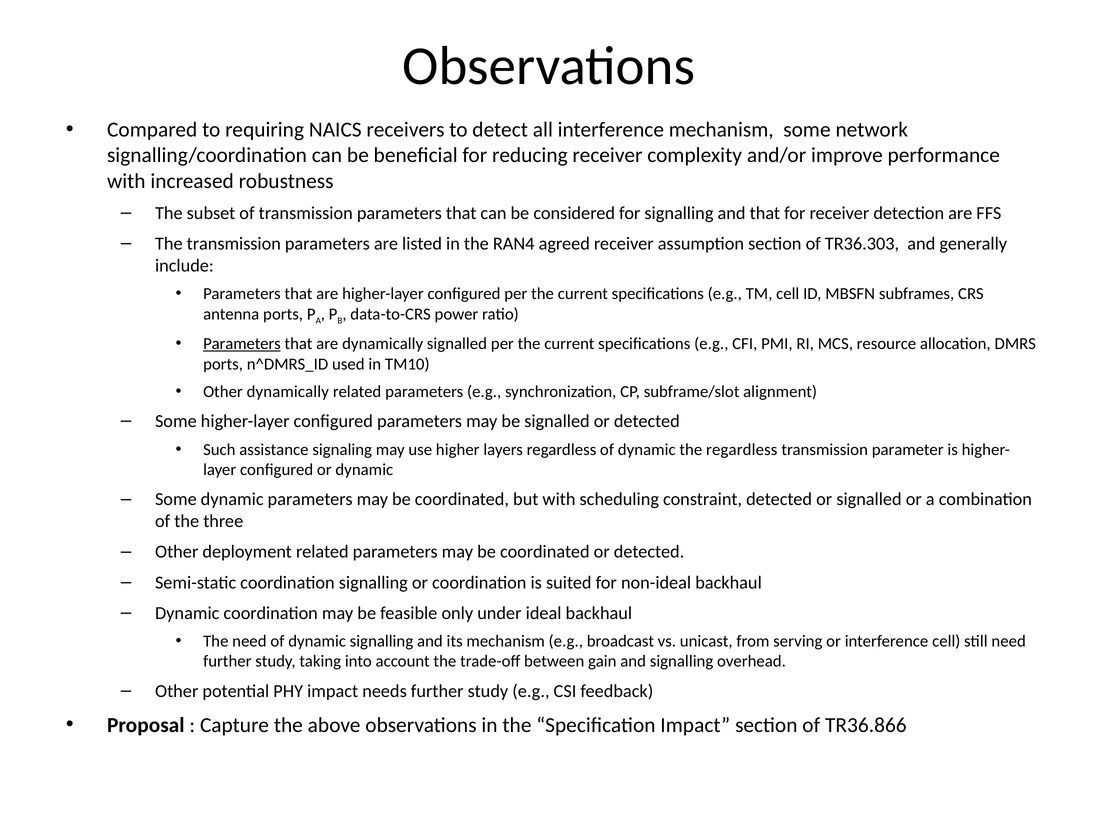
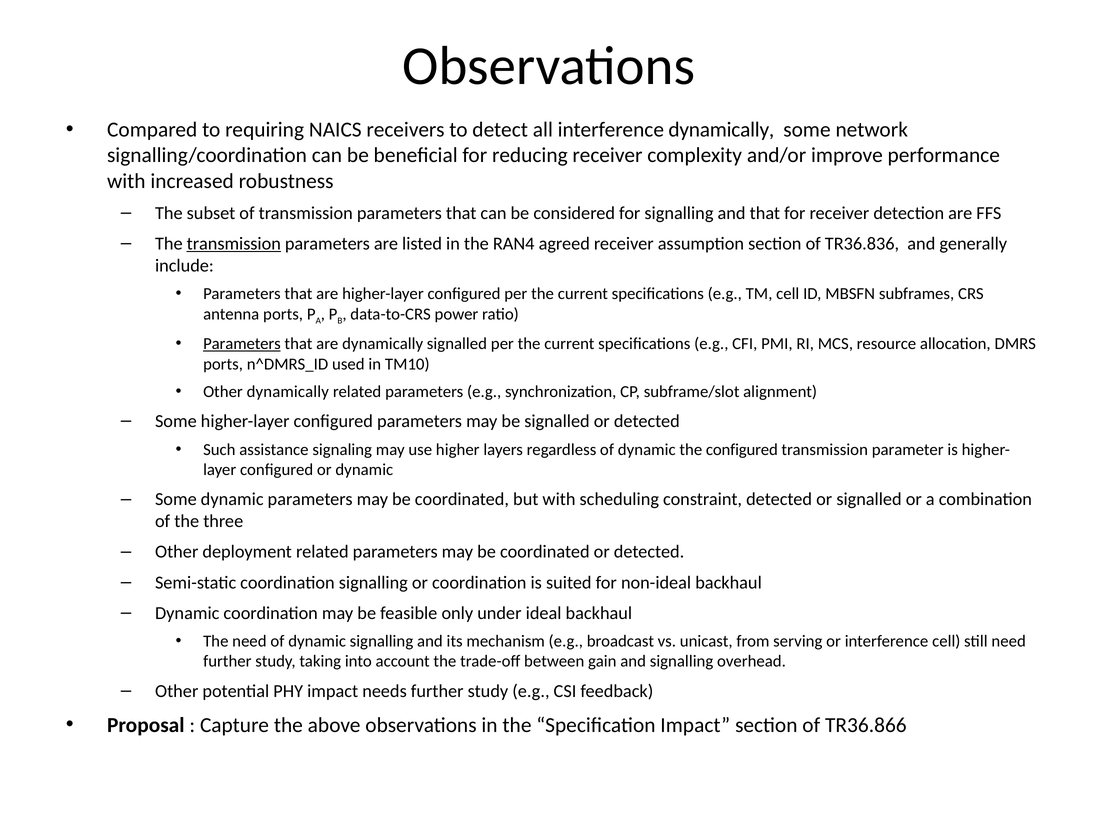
interference mechanism: mechanism -> dynamically
transmission at (234, 244) underline: none -> present
TR36.303: TR36.303 -> TR36.836
the regardless: regardless -> configured
